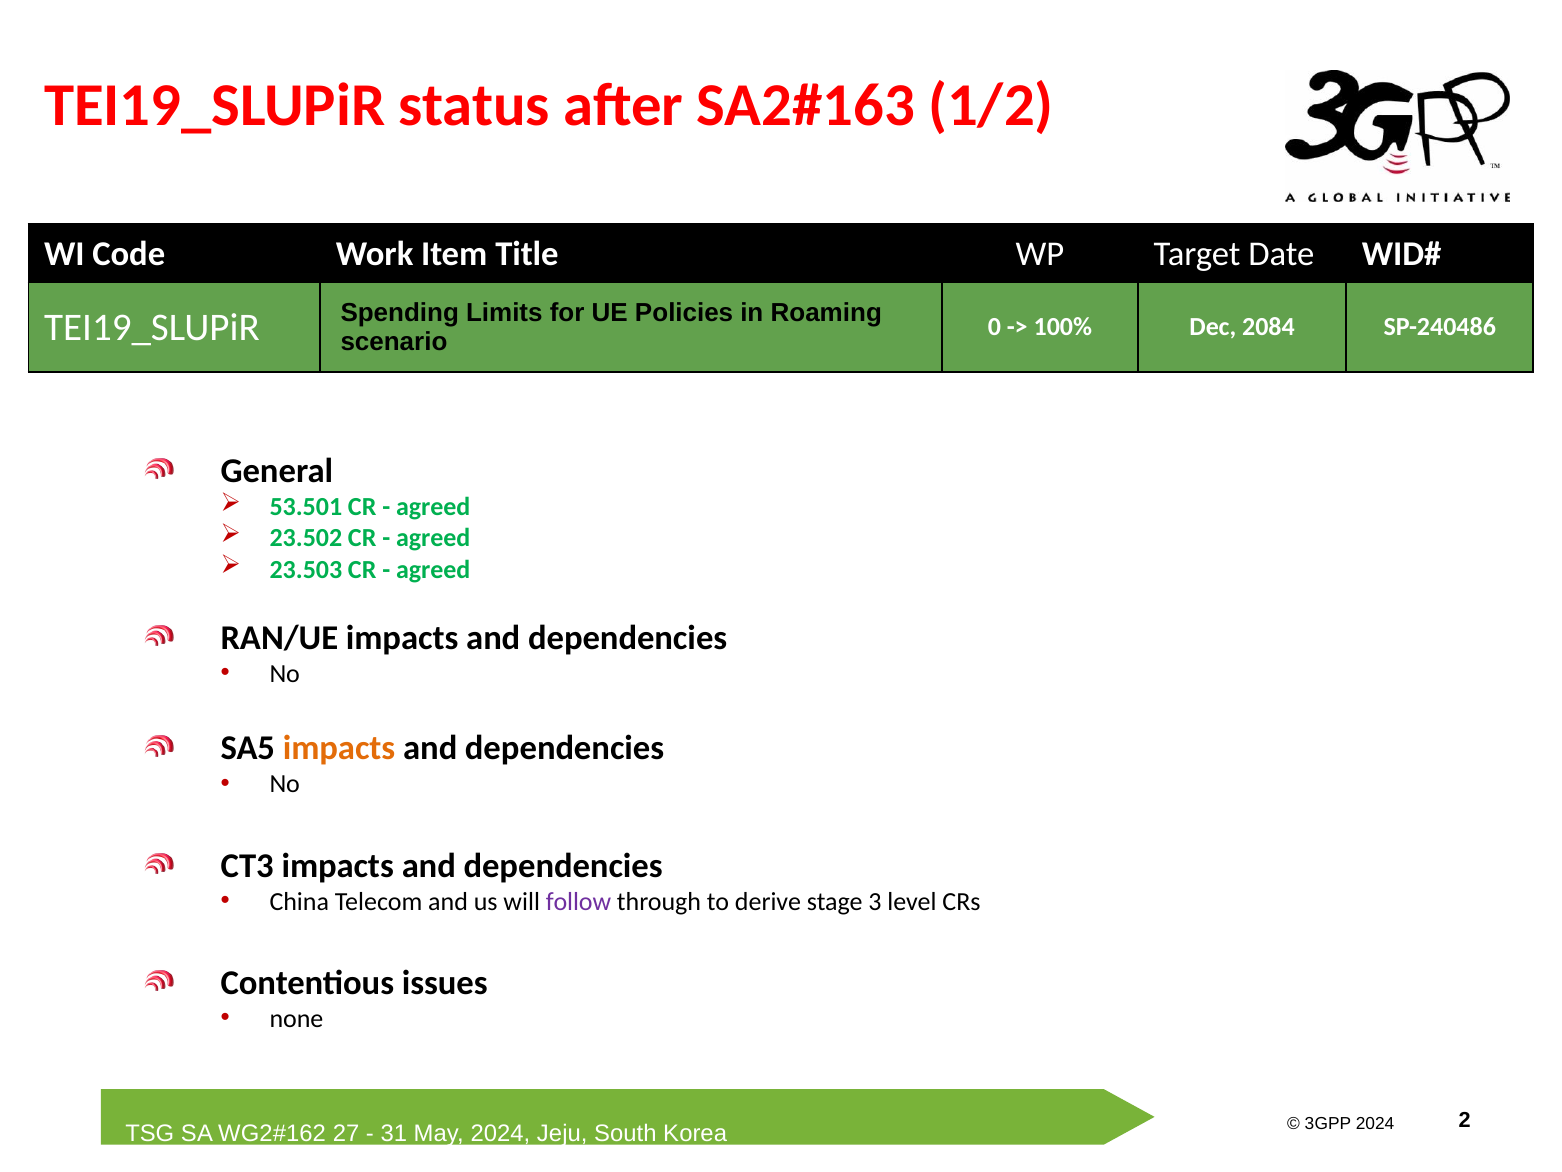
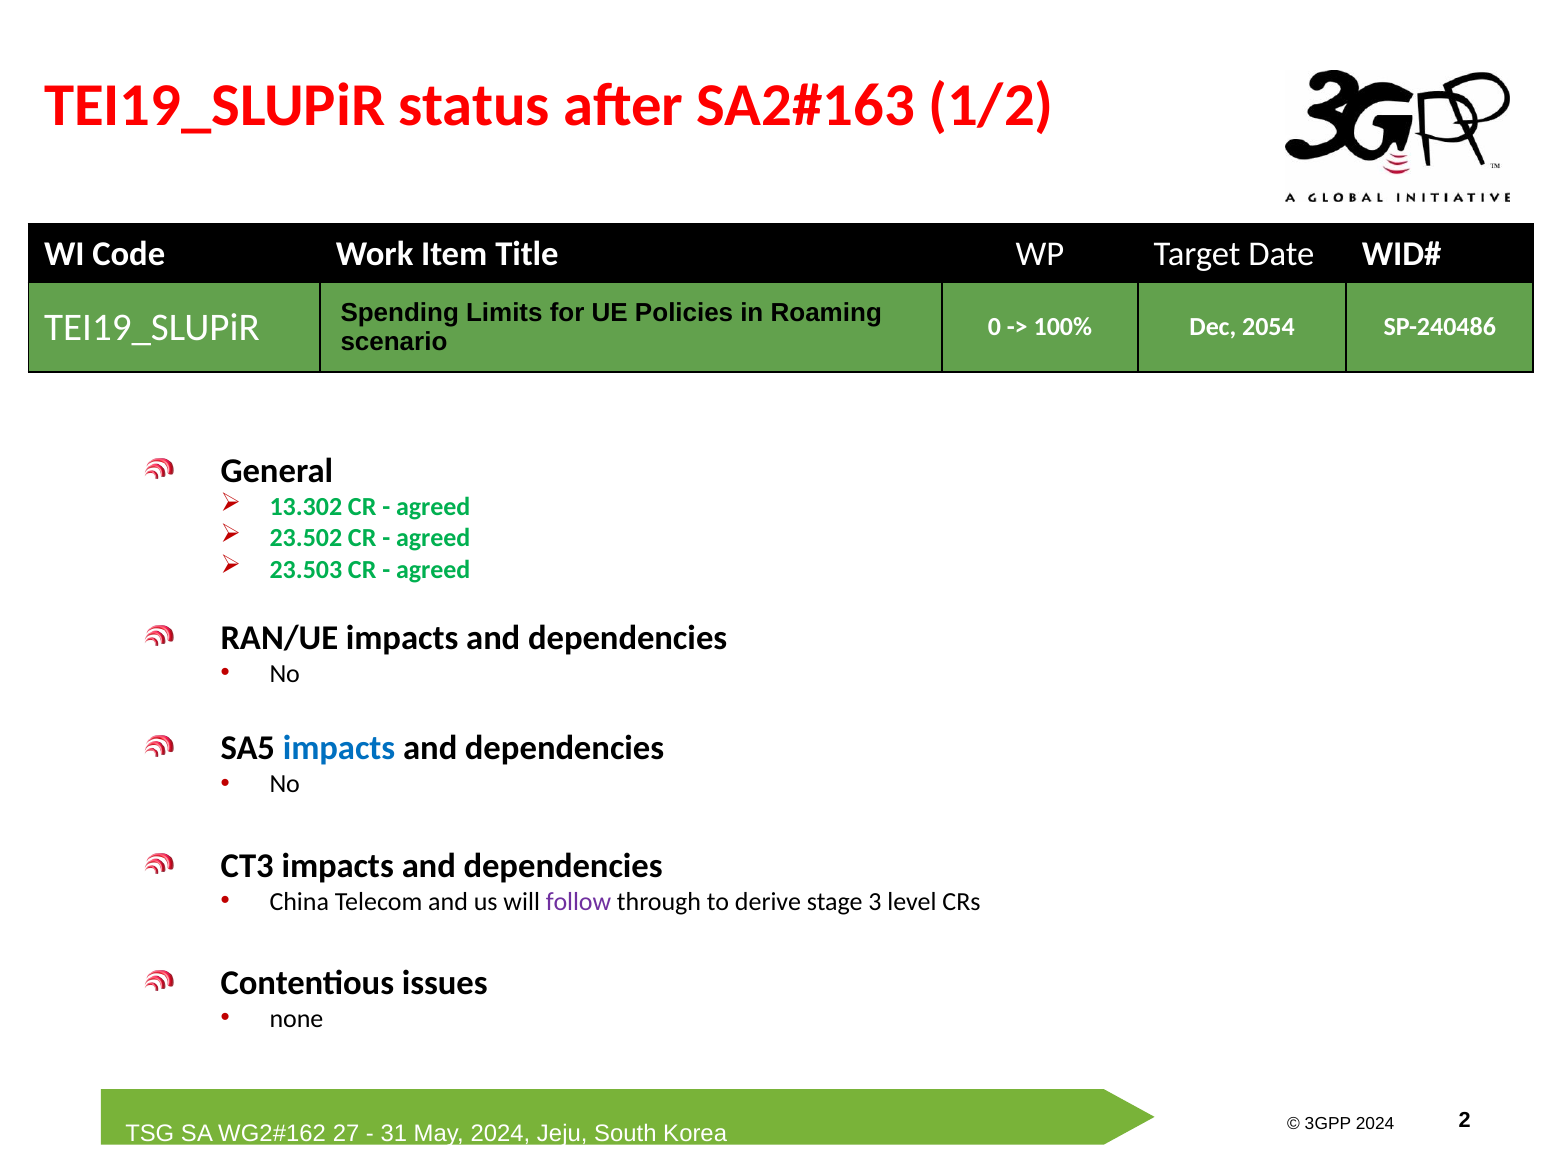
2084: 2084 -> 2054
53.501: 53.501 -> 13.302
impacts at (339, 748) colour: orange -> blue
